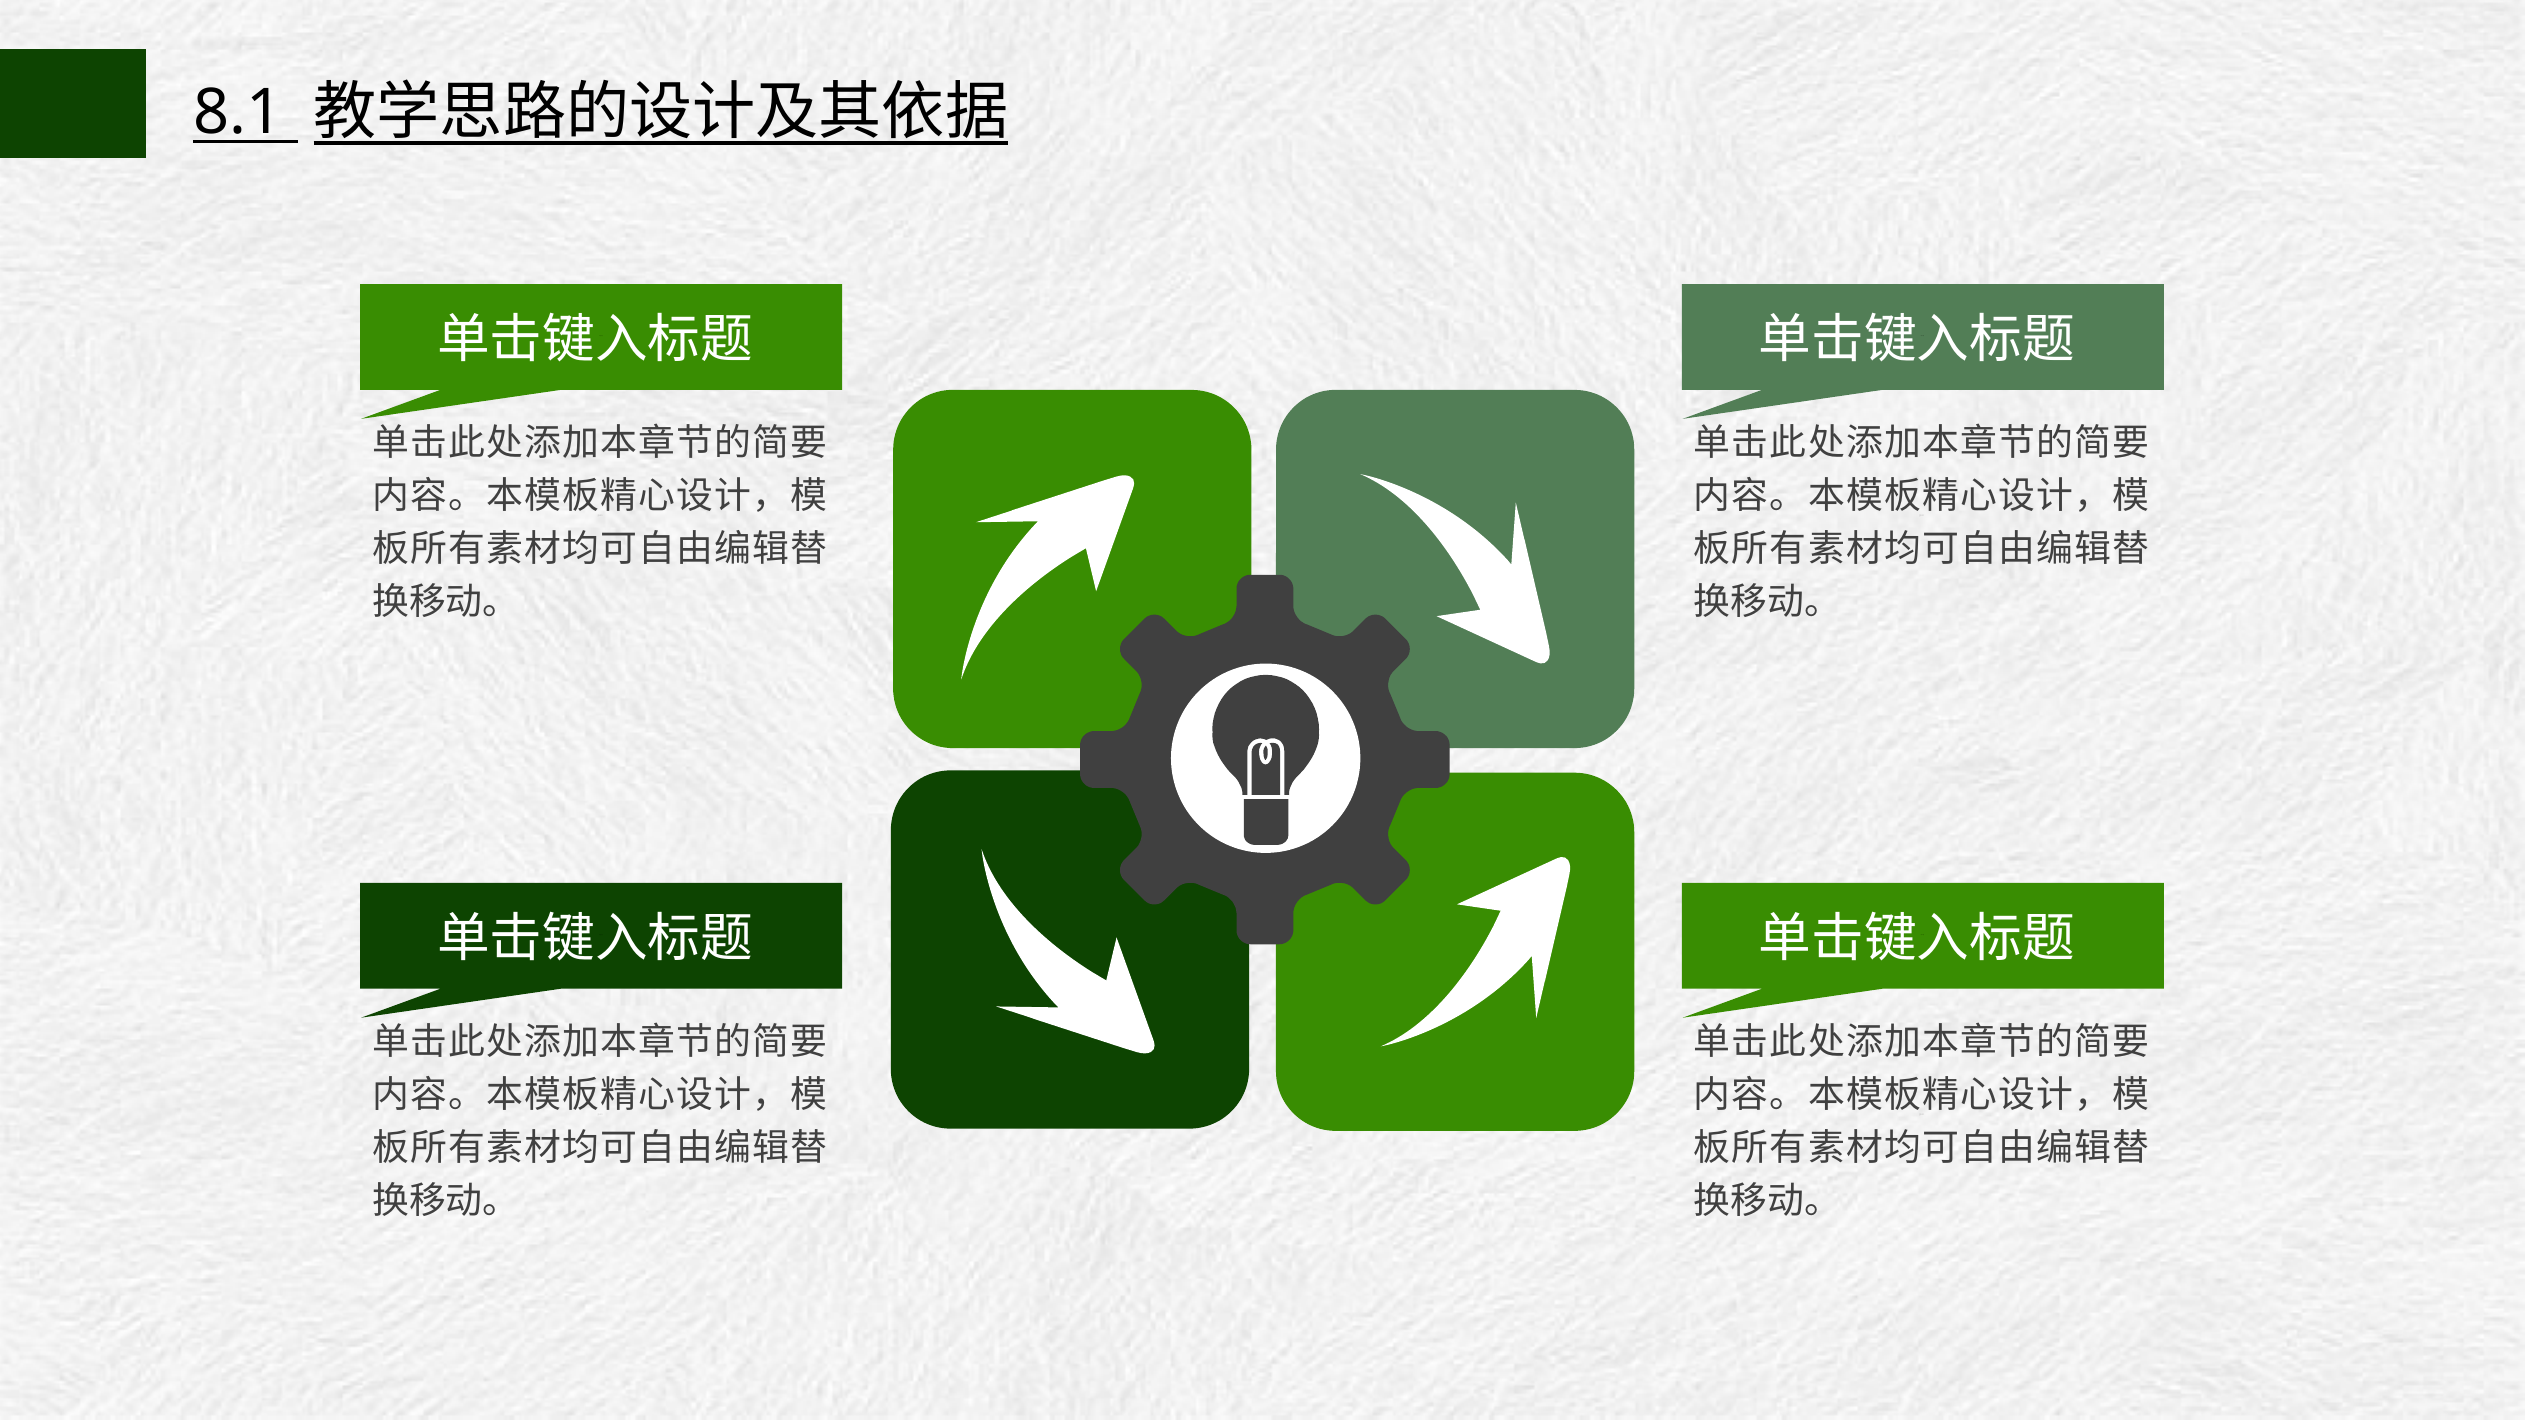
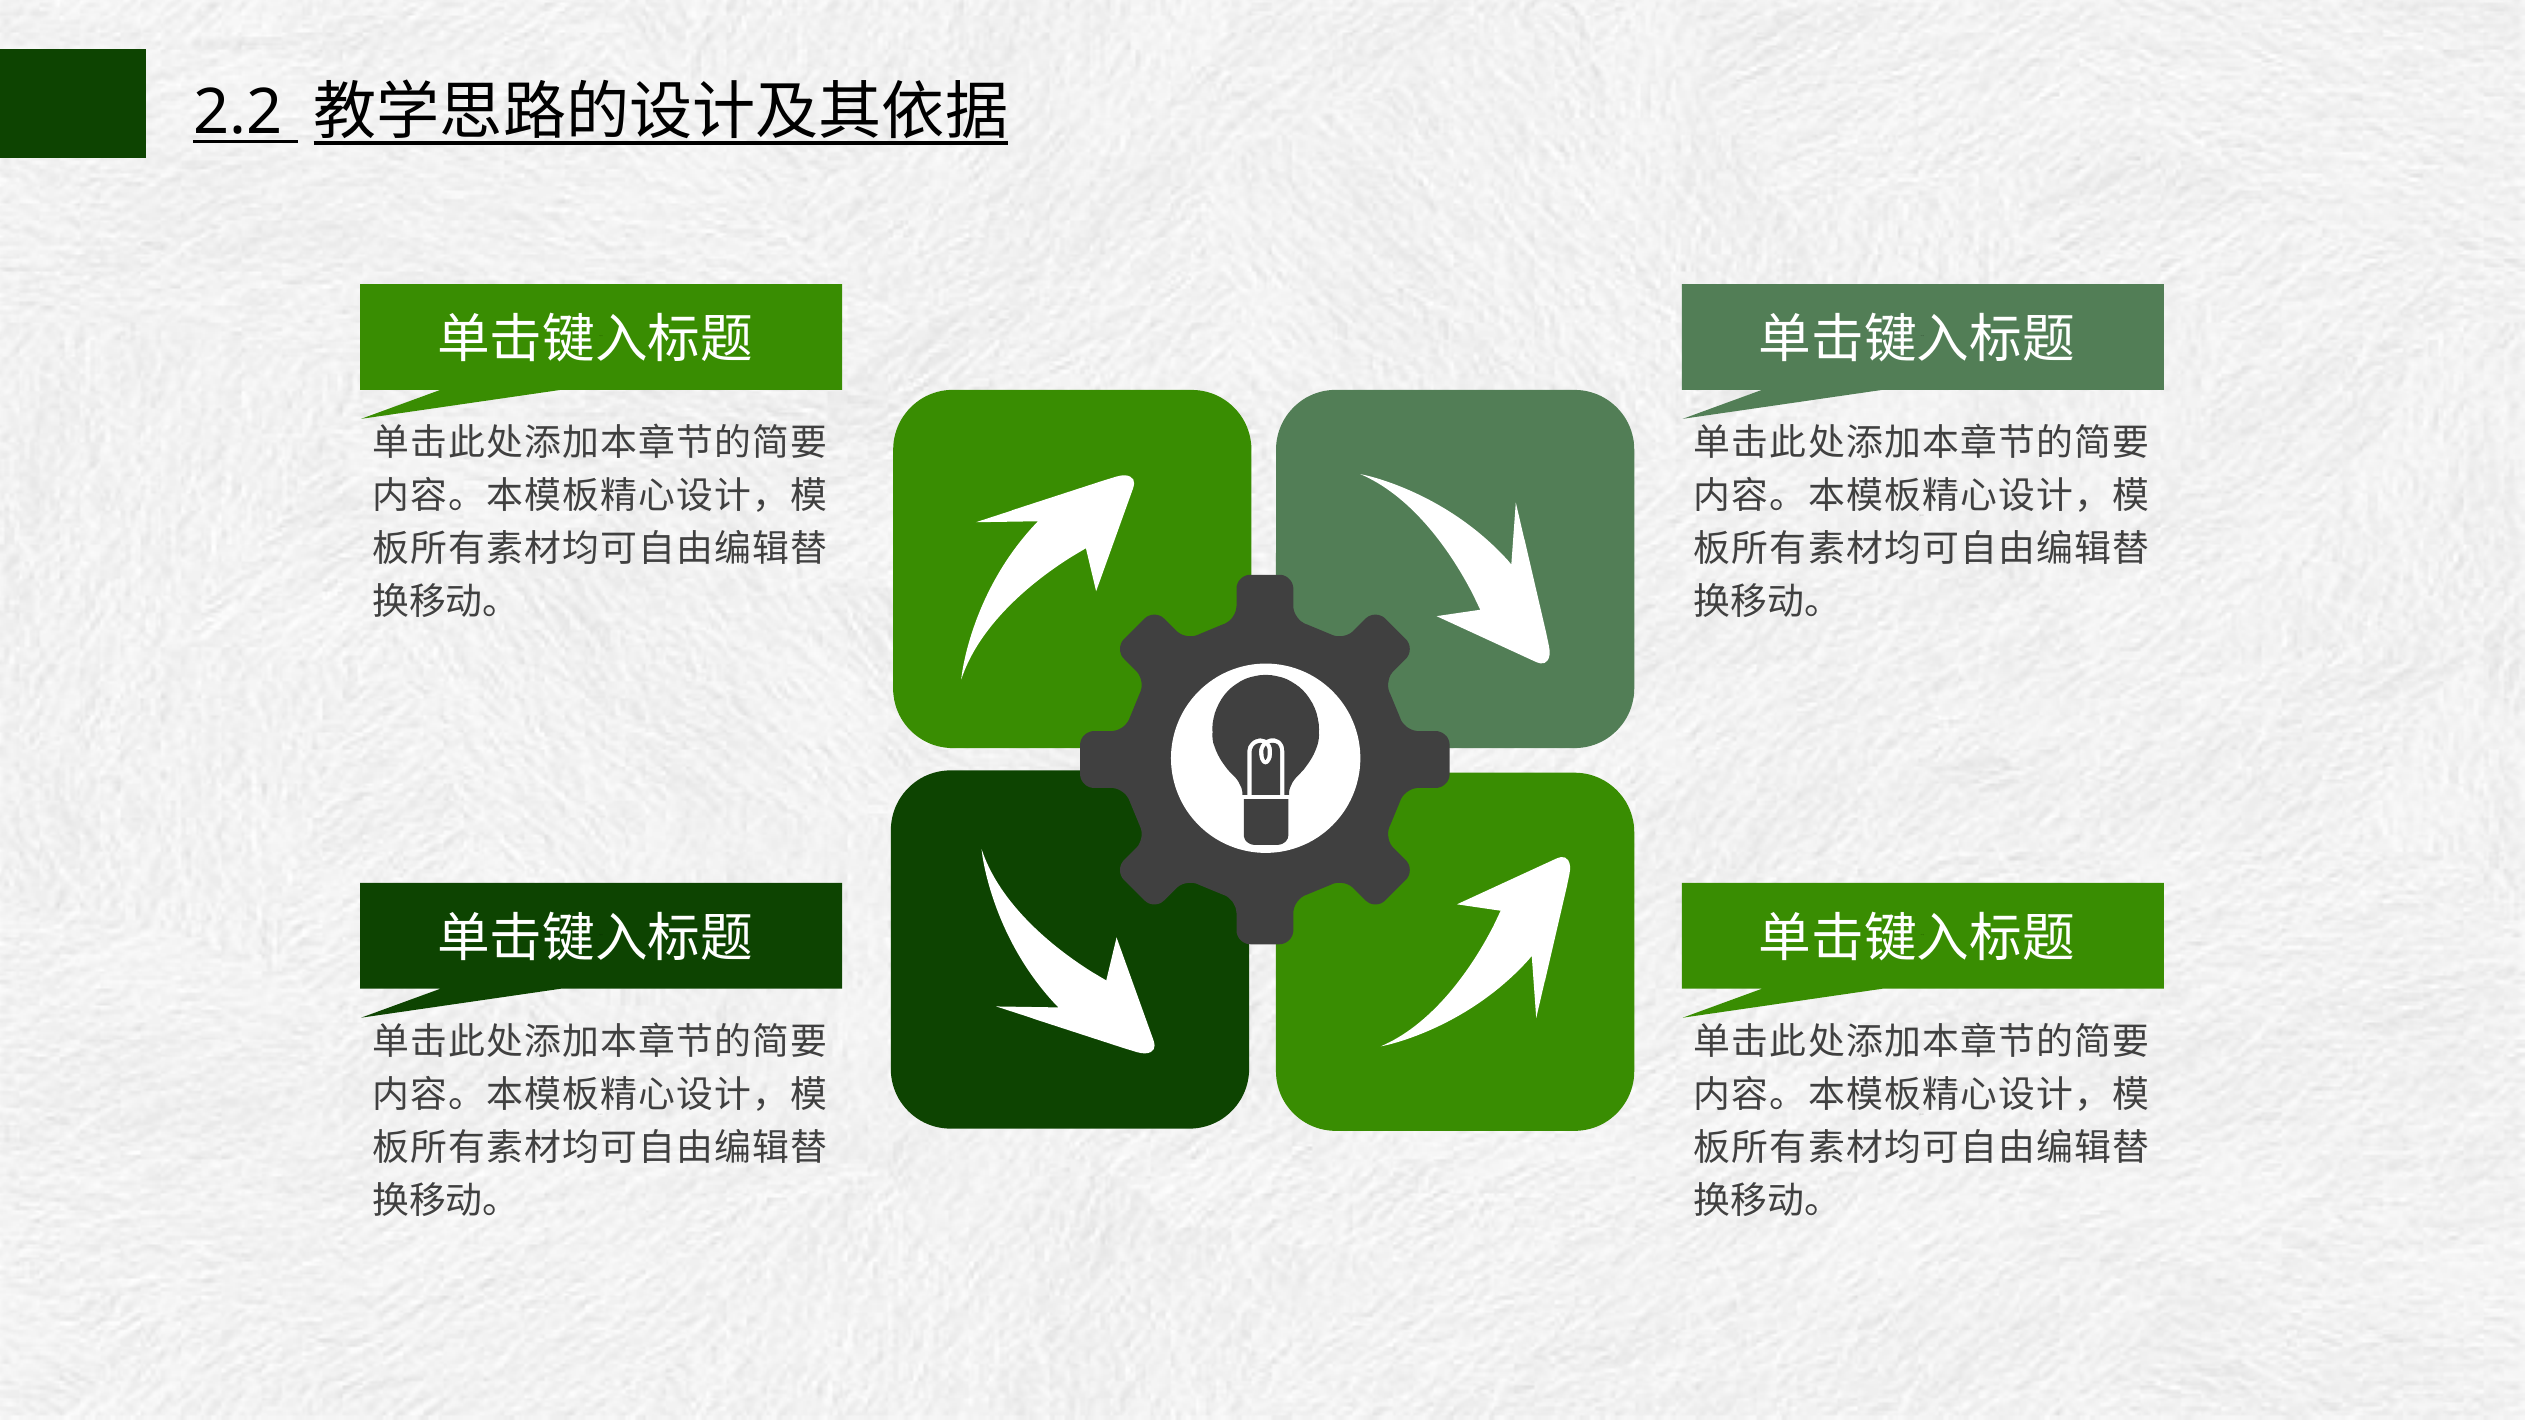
8.1: 8.1 -> 2.2
